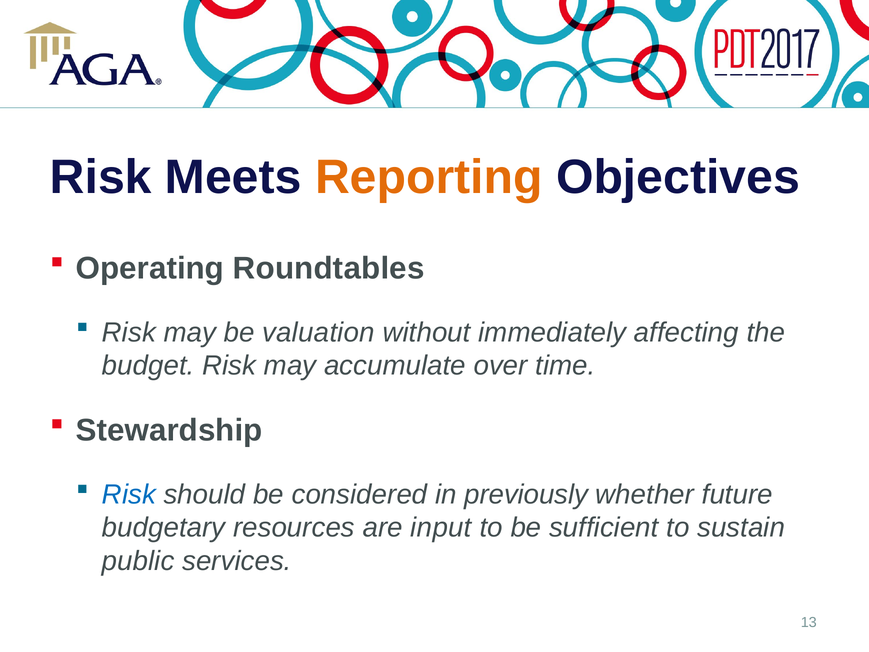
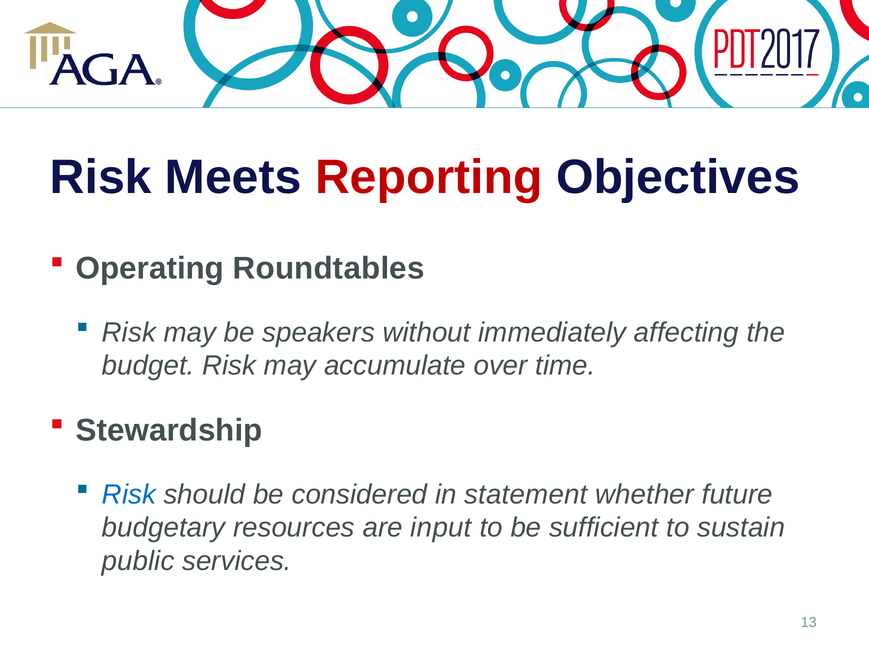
Reporting colour: orange -> red
valuation: valuation -> speakers
previously: previously -> statement
